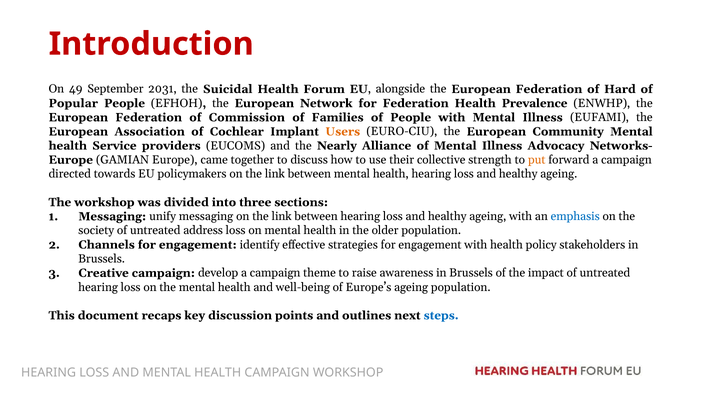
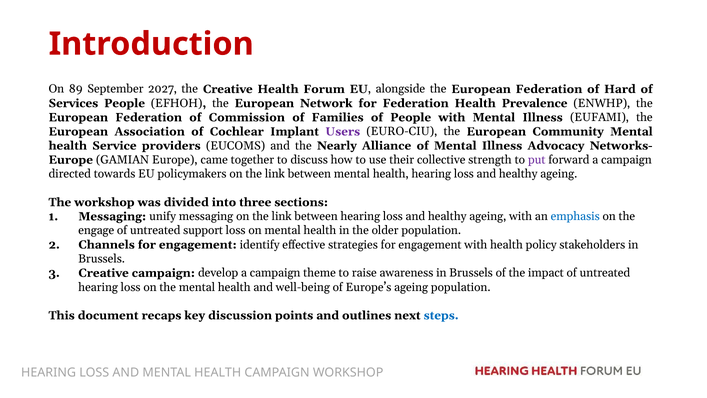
49: 49 -> 89
2031: 2031 -> 2027
the Suicidal: Suicidal -> Creative
Popular: Popular -> Services
Users colour: orange -> purple
put colour: orange -> purple
society: society -> engage
address: address -> support
